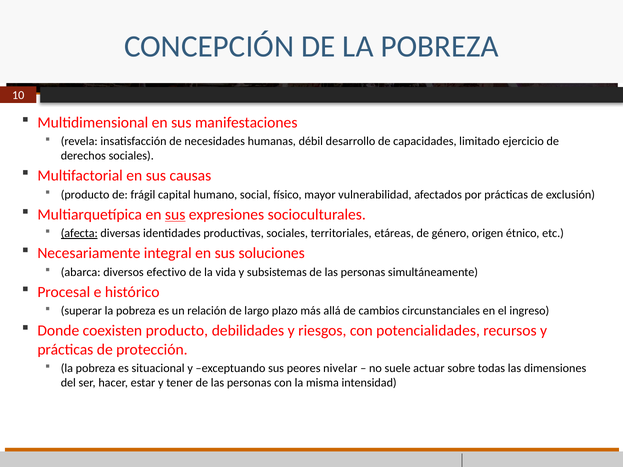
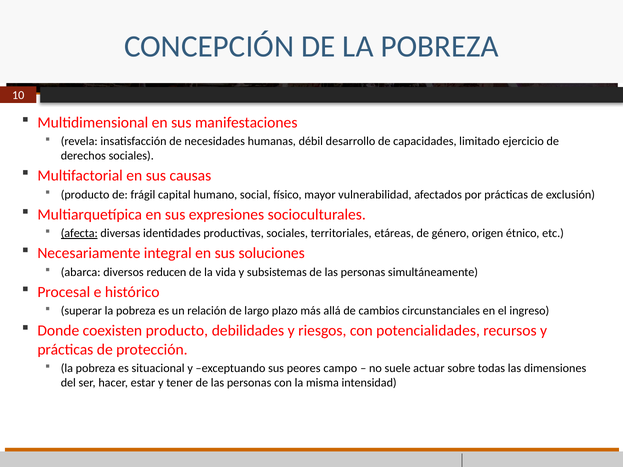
sus at (175, 215) underline: present -> none
efectivo: efectivo -> reducen
nivelar: nivelar -> campo
